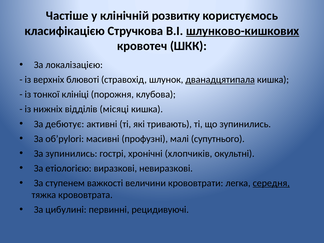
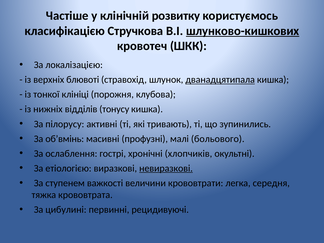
мiсяцi: мiсяцi -> тонусу
дебютує: дебютує -> пiлорусу
об’pylori: об’pylori -> об’вмінь
супутнього: супутнього -> больового
За зупинились: зупинились -> ослаблення
невиразкові underline: none -> present
середня underline: present -> none
